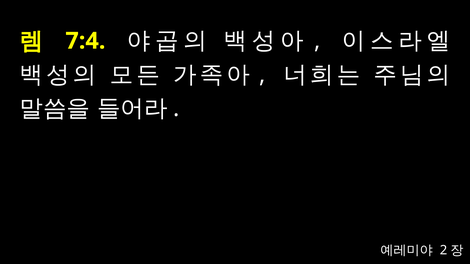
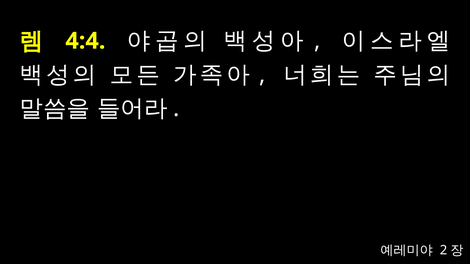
7:4: 7:4 -> 4:4
